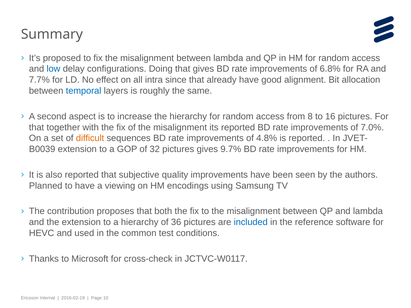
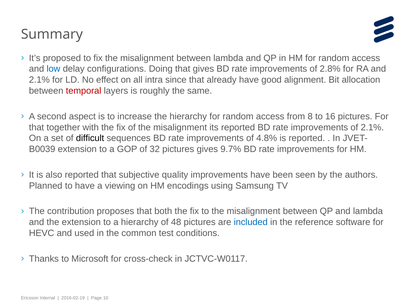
6.8%: 6.8% -> 2.8%
7.7% at (39, 80): 7.7% -> 2.1%
temporal colour: blue -> red
of 7.0%: 7.0% -> 2.1%
difficult colour: orange -> black
36: 36 -> 48
